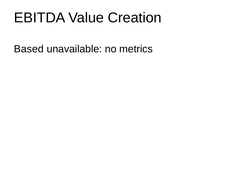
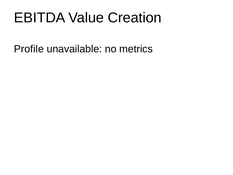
Based: Based -> Profile
